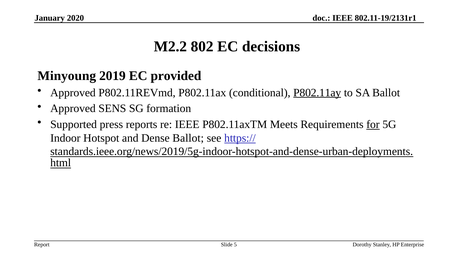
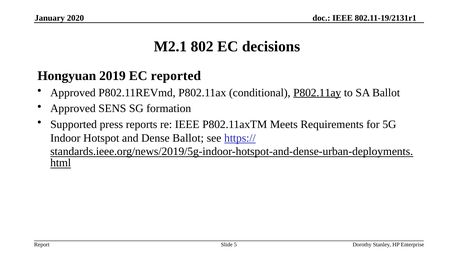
M2.2: M2.2 -> M2.1
Minyoung: Minyoung -> Hongyuan
provided: provided -> reported
for underline: present -> none
